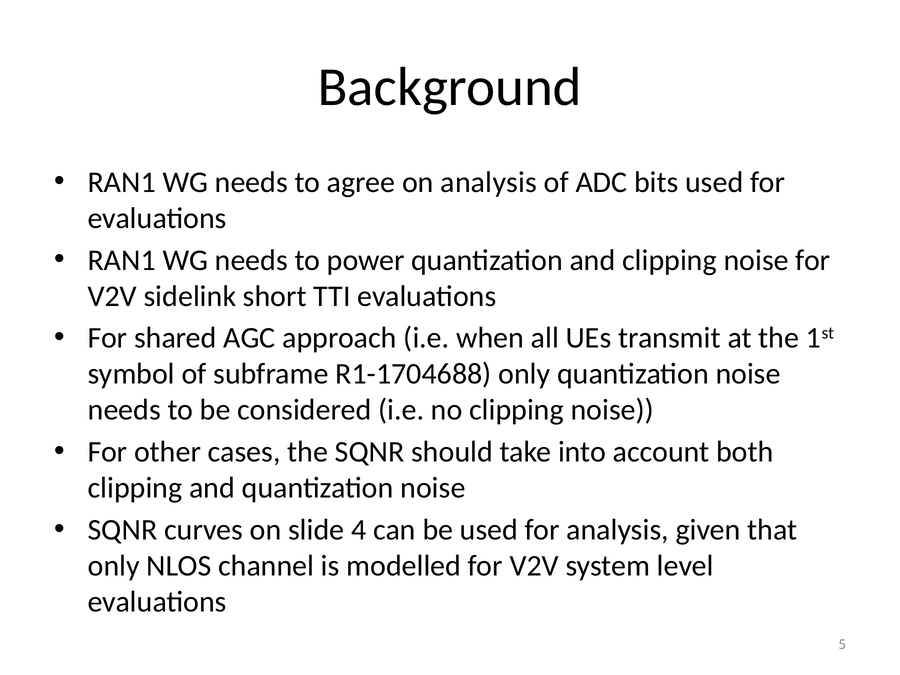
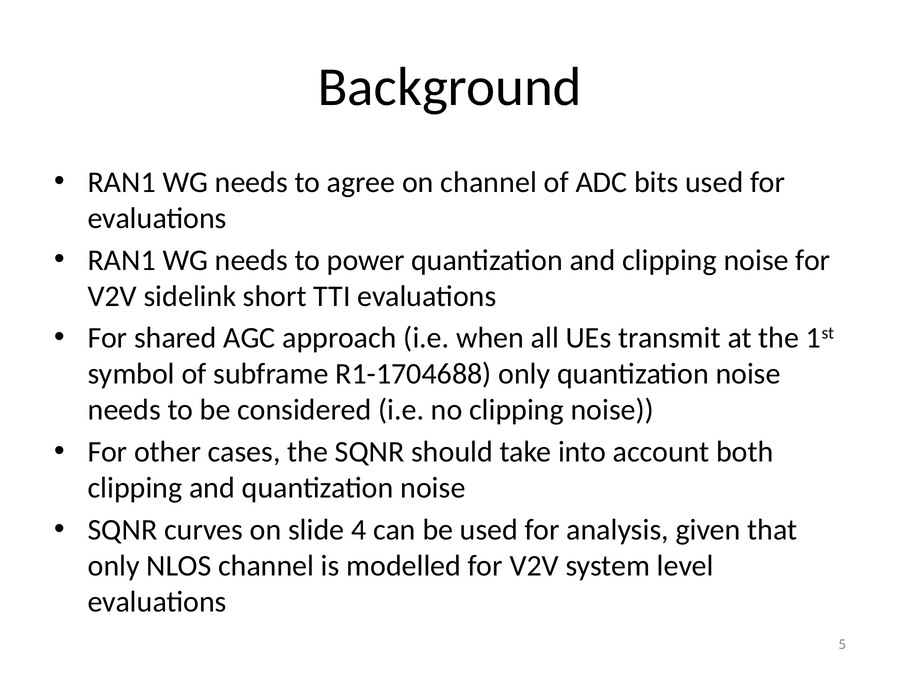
on analysis: analysis -> channel
